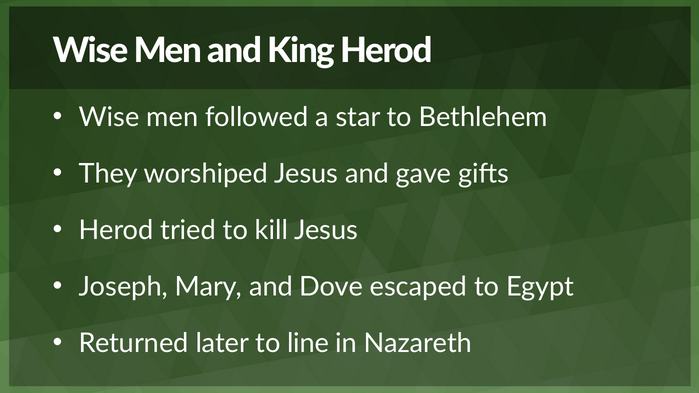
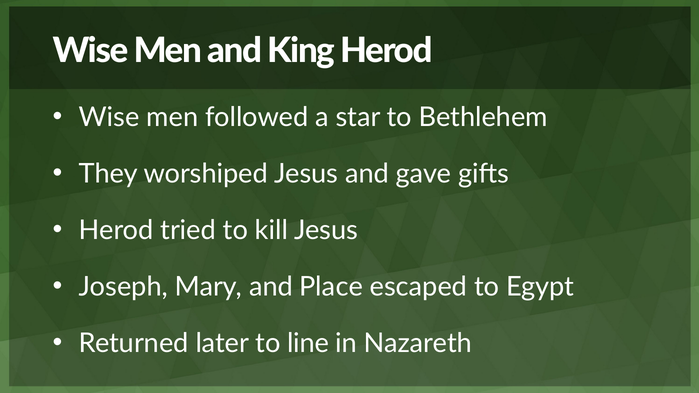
Dove: Dove -> Place
